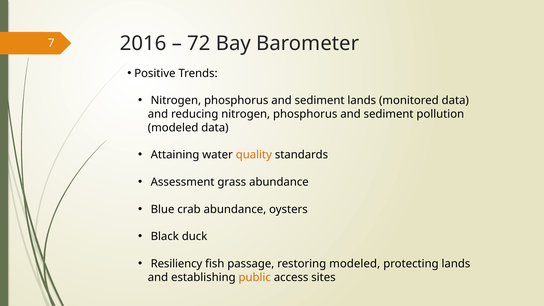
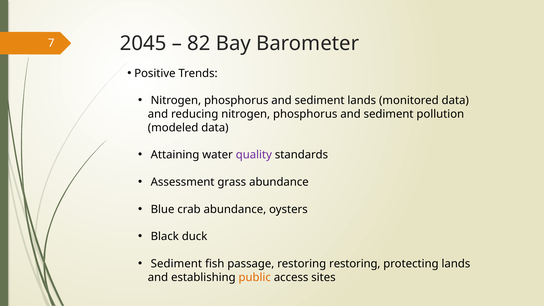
2016: 2016 -> 2045
72: 72 -> 82
quality colour: orange -> purple
Resiliency at (176, 264): Resiliency -> Sediment
restoring modeled: modeled -> restoring
